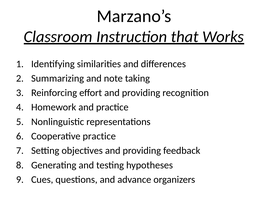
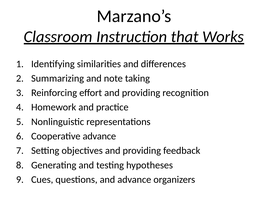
Cooperative practice: practice -> advance
